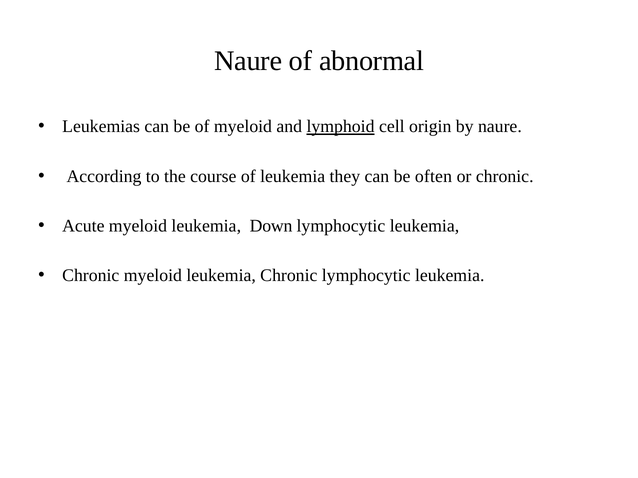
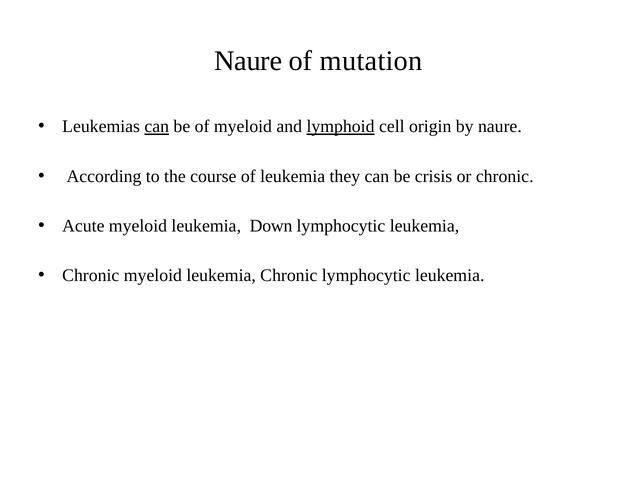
abnormal: abnormal -> mutation
can at (157, 127) underline: none -> present
often: often -> crisis
